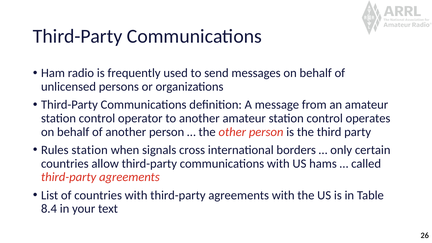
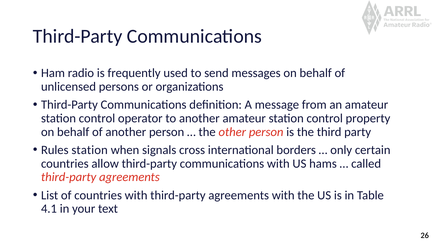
operates: operates -> property
8.4: 8.4 -> 4.1
